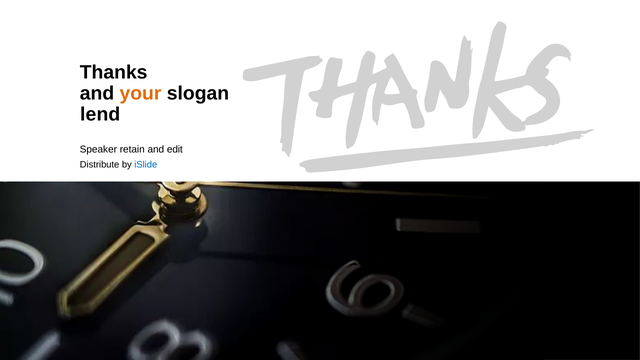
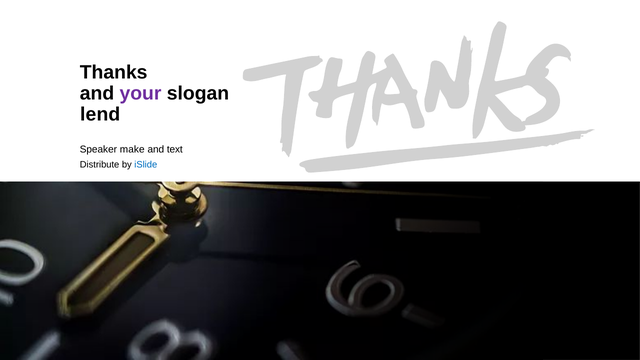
your colour: orange -> purple
retain: retain -> make
edit: edit -> text
